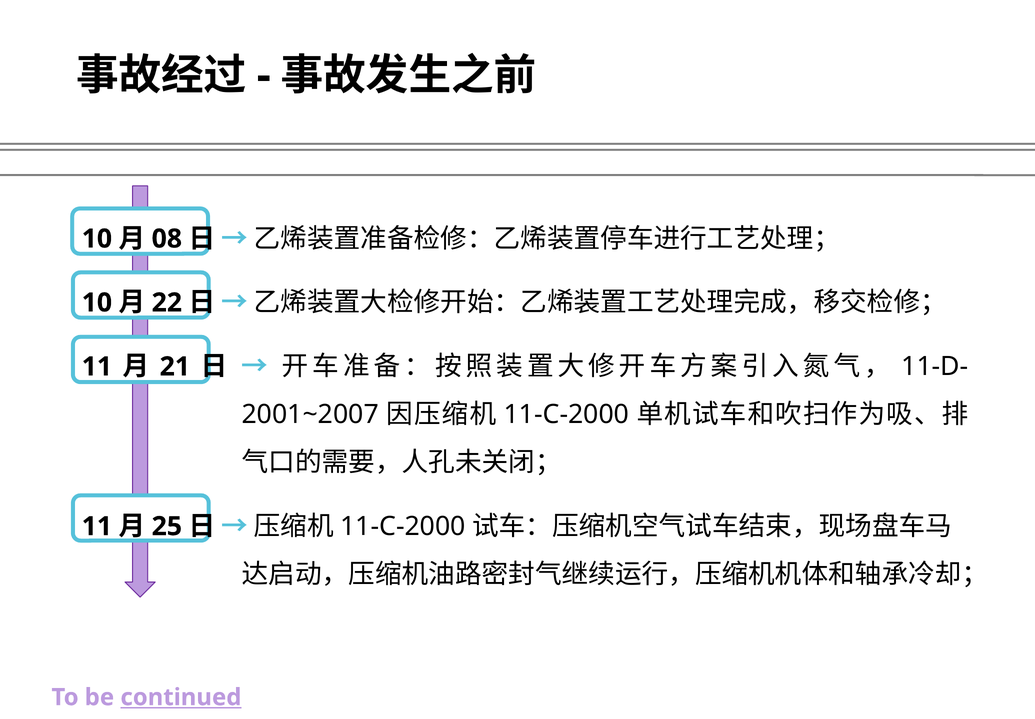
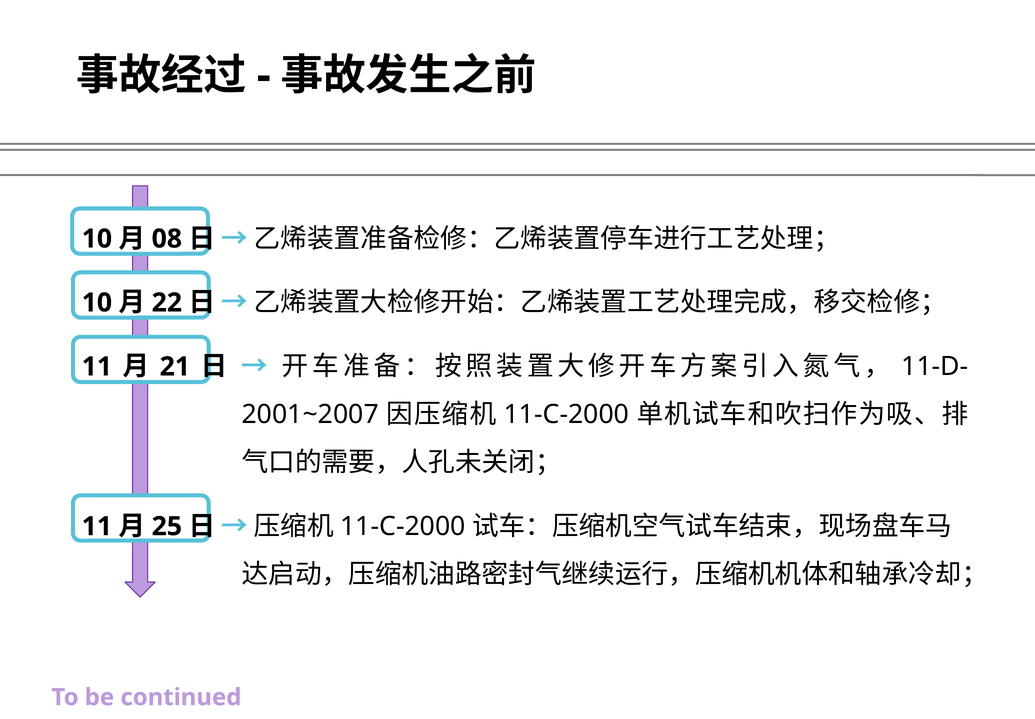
continued underline: present -> none
